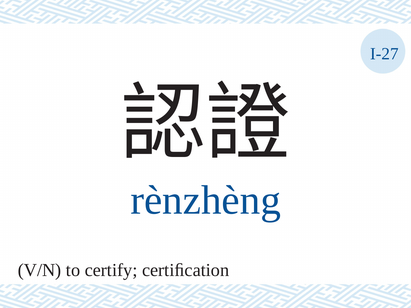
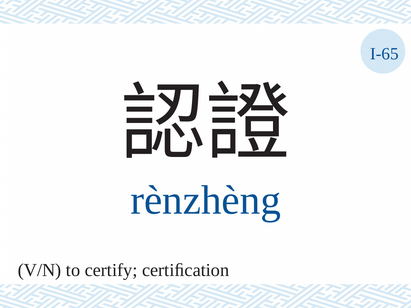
I-27: I-27 -> I-65
